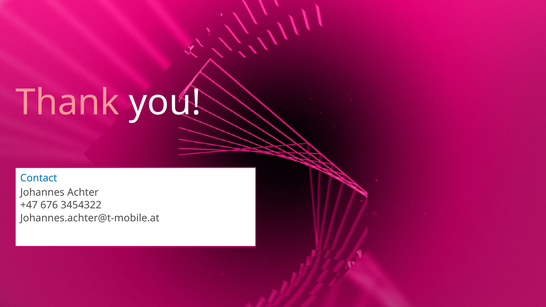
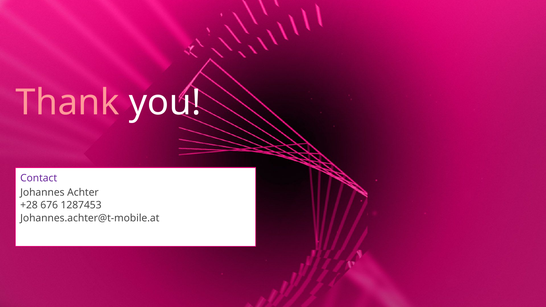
Contact colour: blue -> purple
+47: +47 -> +28
3454322: 3454322 -> 1287453
